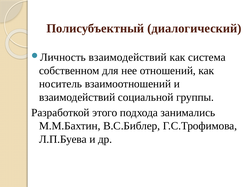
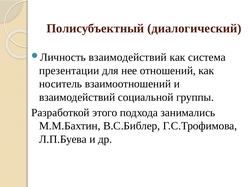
собственном: собственном -> презентации
